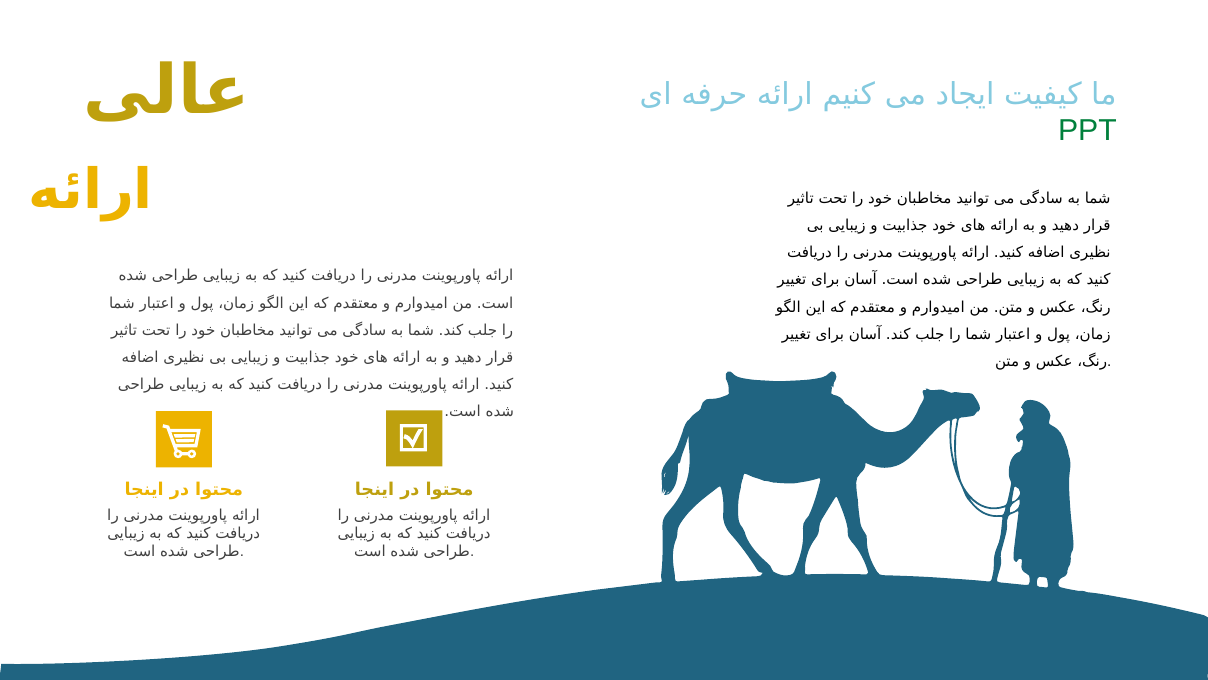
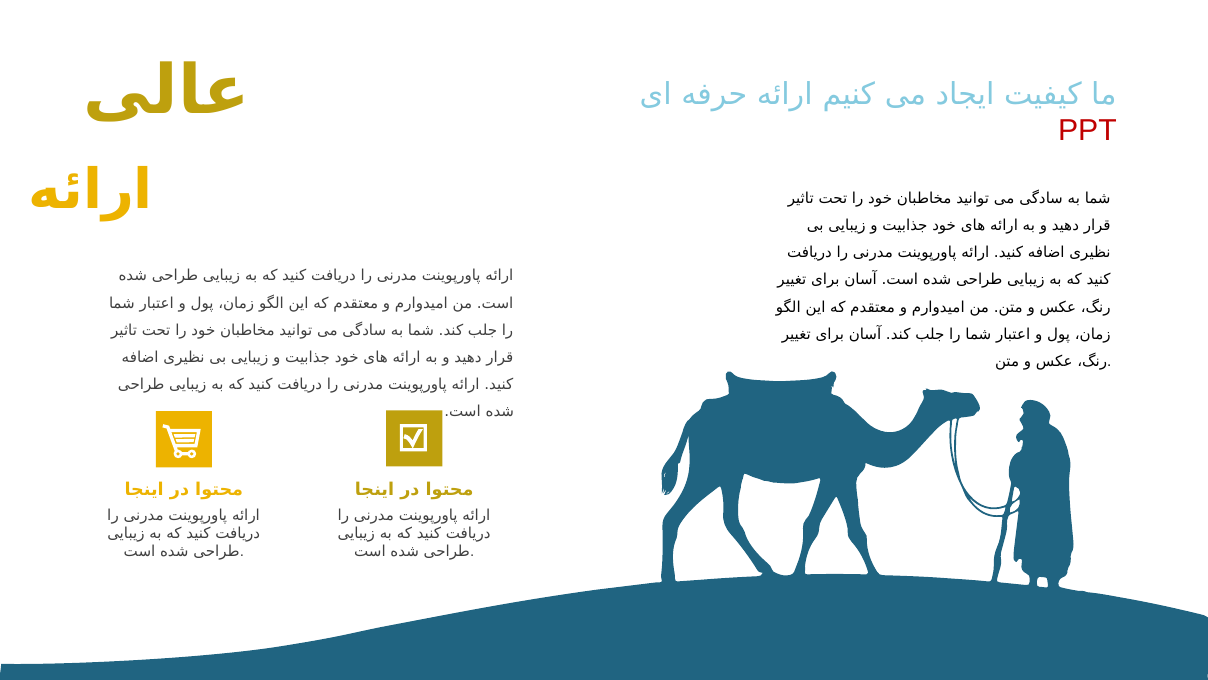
PPT colour: green -> red
